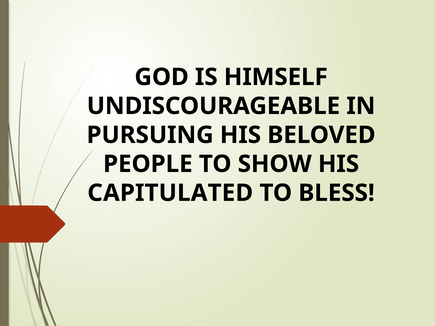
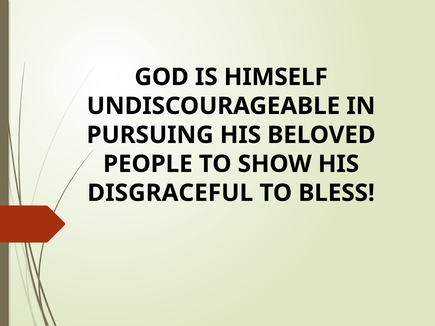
CAPITULATED: CAPITULATED -> DISGRACEFUL
